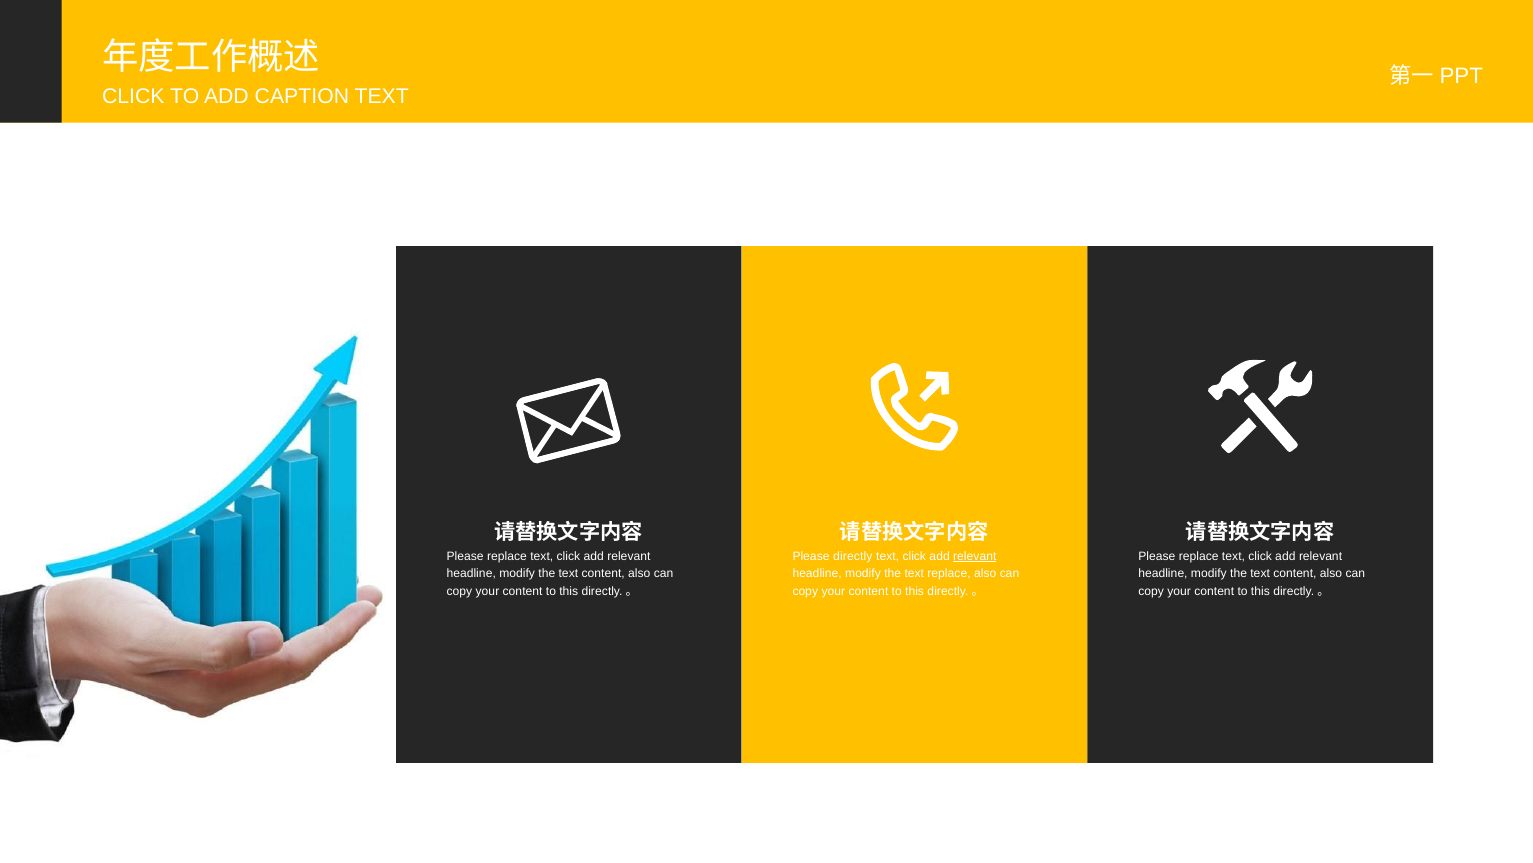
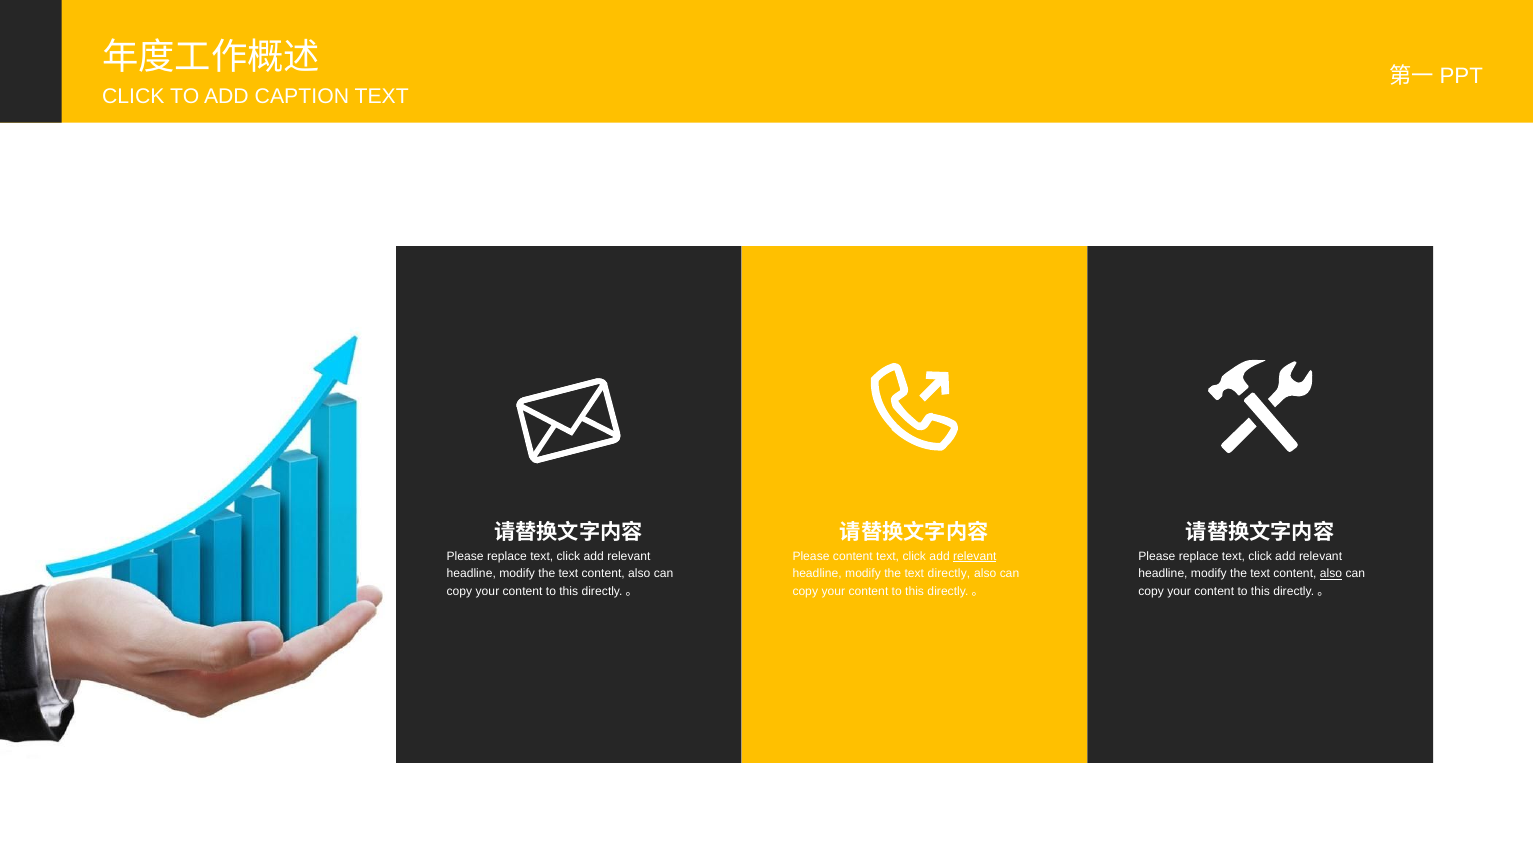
Please directly: directly -> content
text replace: replace -> directly
also at (1331, 574) underline: none -> present
